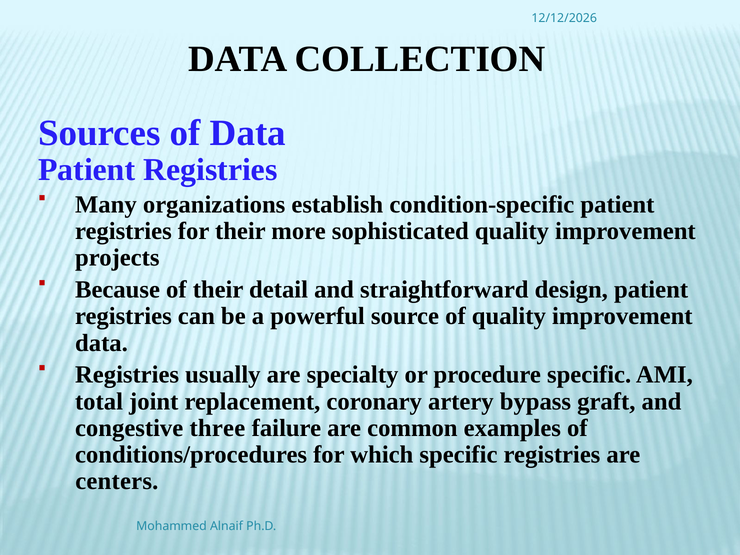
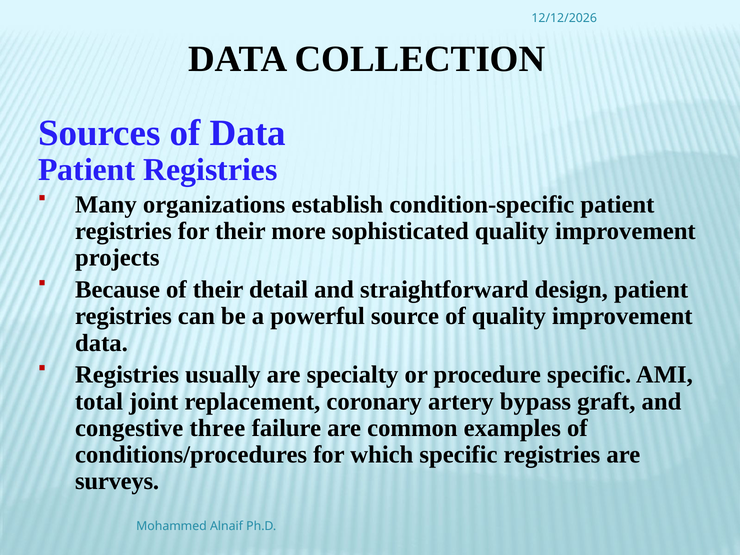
centers: centers -> surveys
